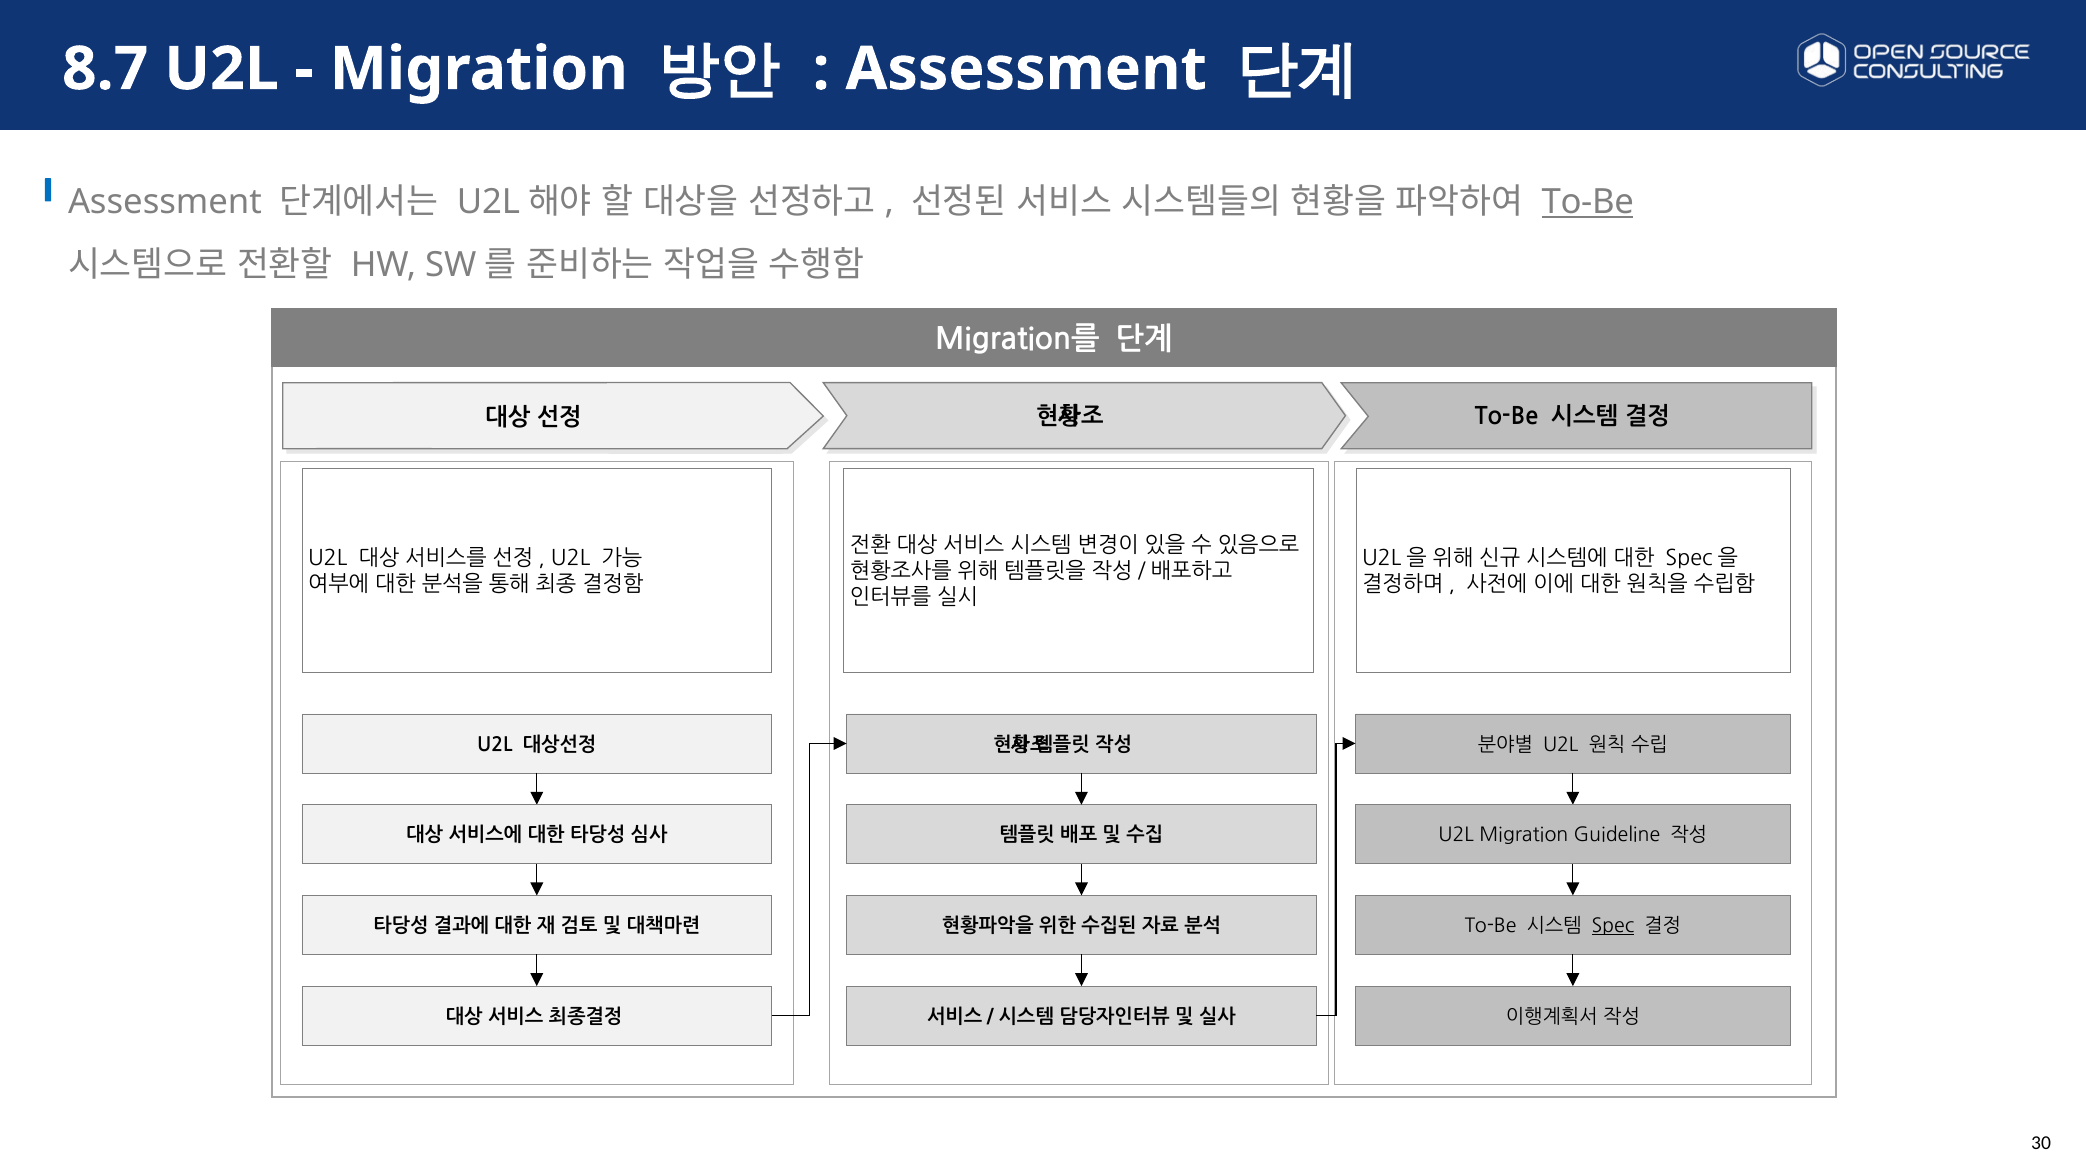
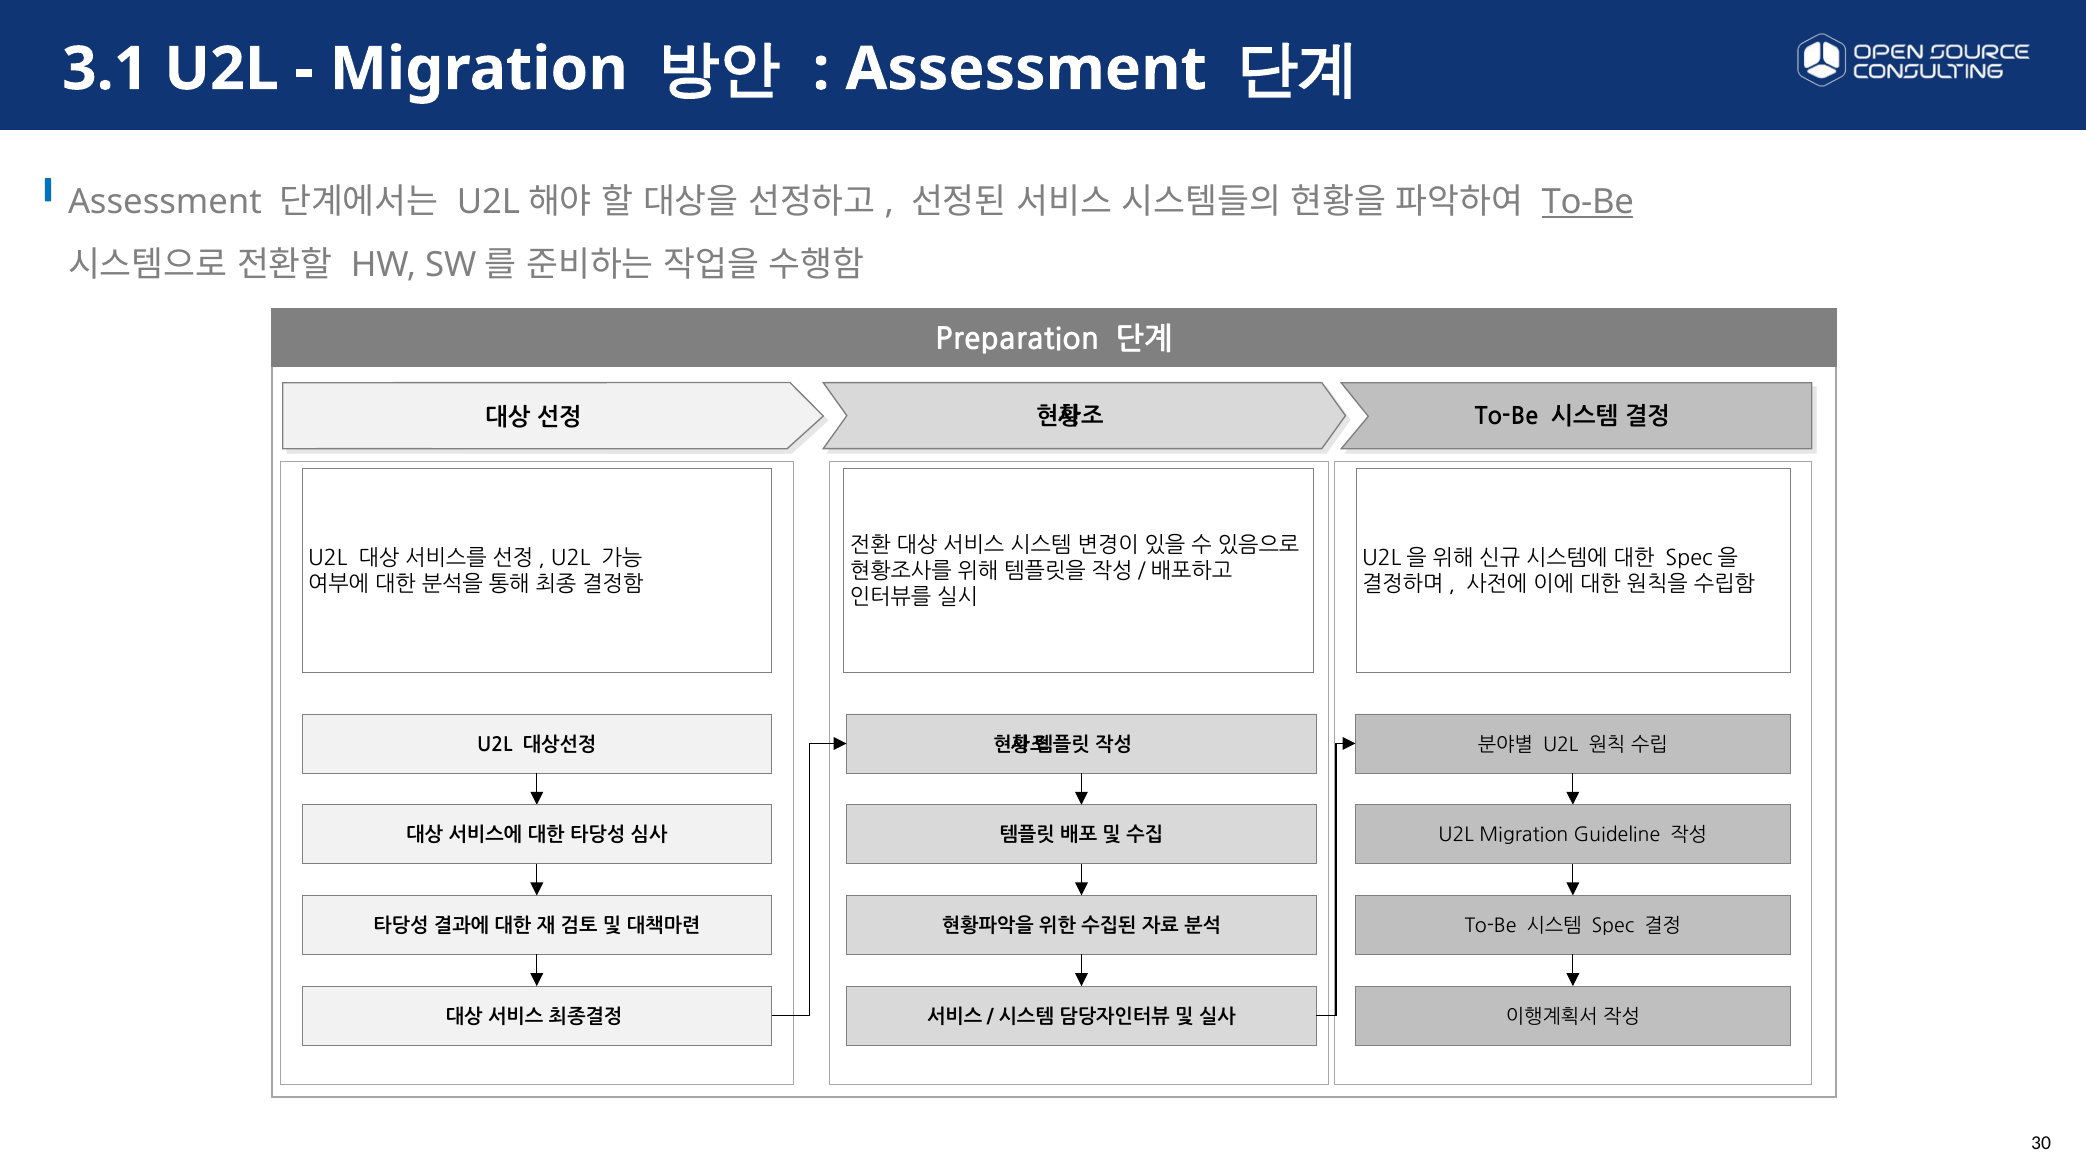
8.7: 8.7 -> 3.1
Migration를: Migration를 -> Preparation
Spec underline: present -> none
